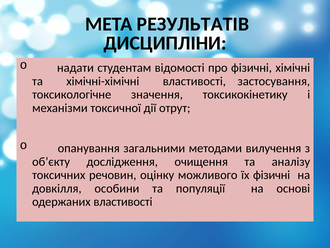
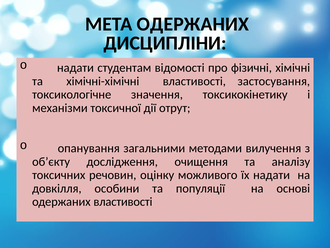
МЕТА РЕЗУЛЬТАТІВ: РЕЗУЛЬТАТІВ -> ОДЕРЖАНИХ
їх фізичні: фізичні -> надати
